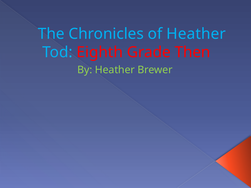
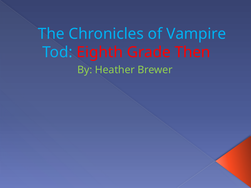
of Heather: Heather -> Vampire
